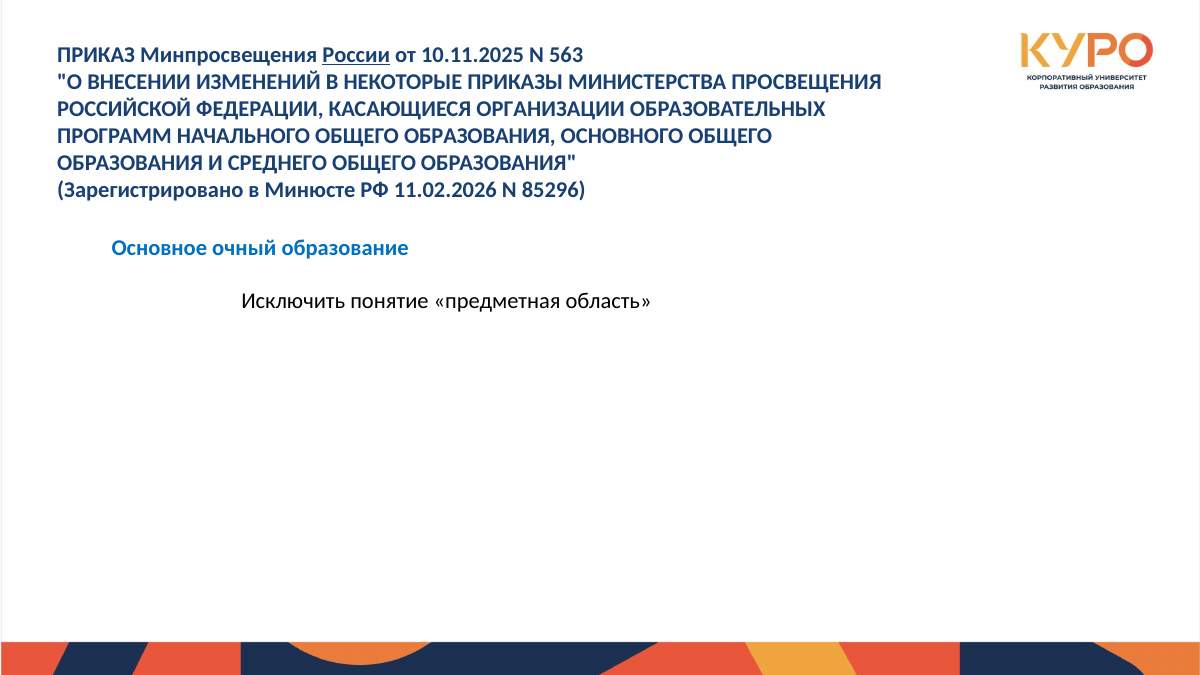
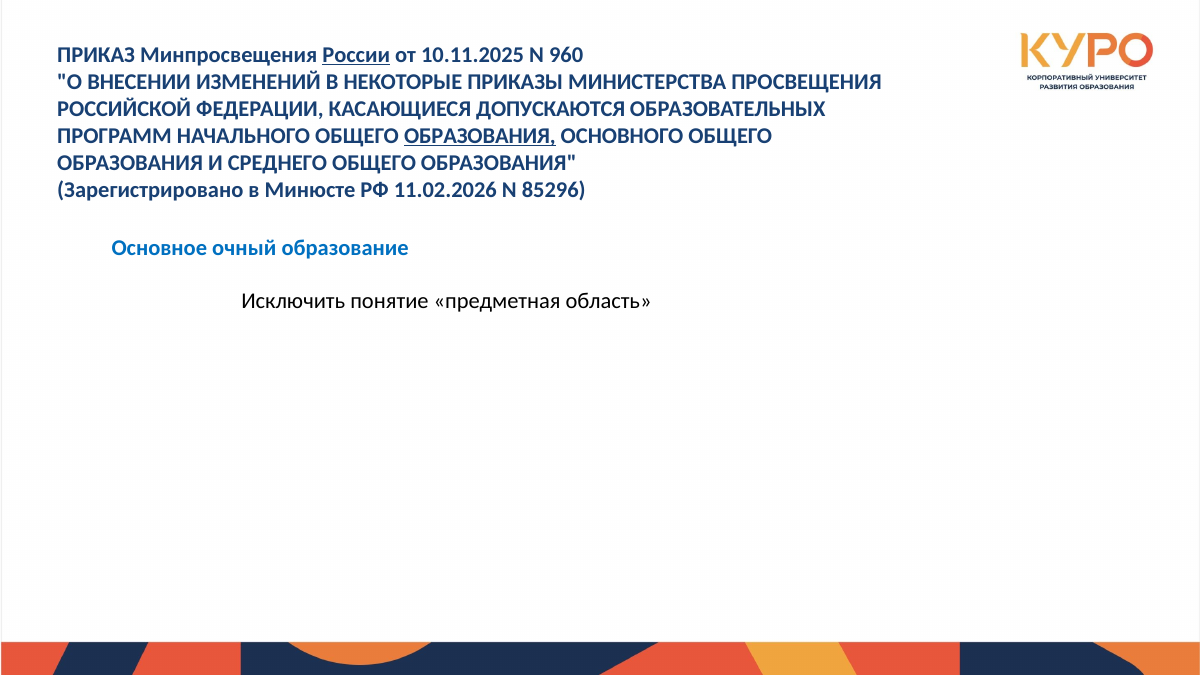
563: 563 -> 960
ОРГАНИЗАЦИИ: ОРГАНИЗАЦИИ -> ДОПУСКАЮТСЯ
ОБРАЗОВАНИЯ at (480, 136) underline: none -> present
